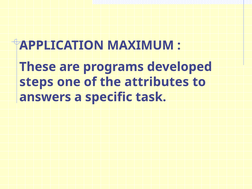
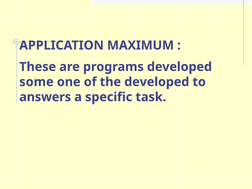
steps: steps -> some
the attributes: attributes -> developed
